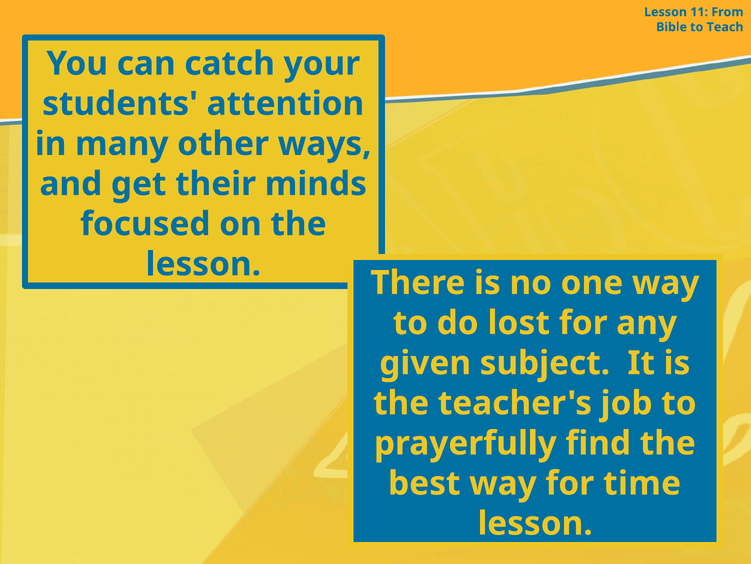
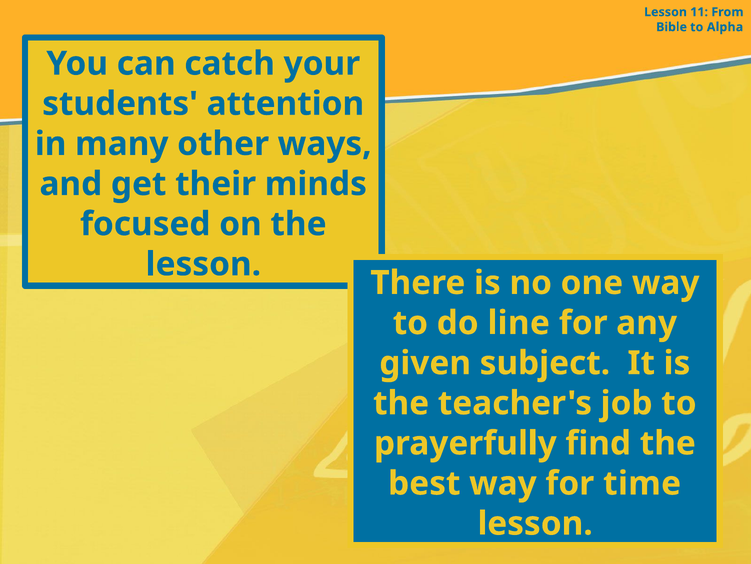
Teach: Teach -> Alpha
lost: lost -> line
